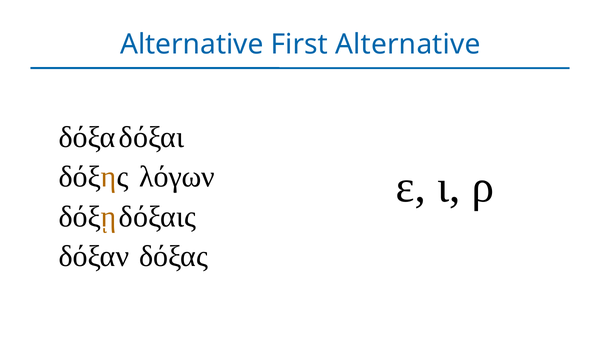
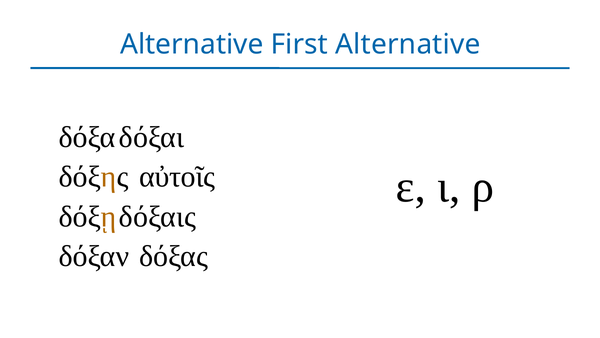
λόγων: λόγων -> αὐτοῖς
